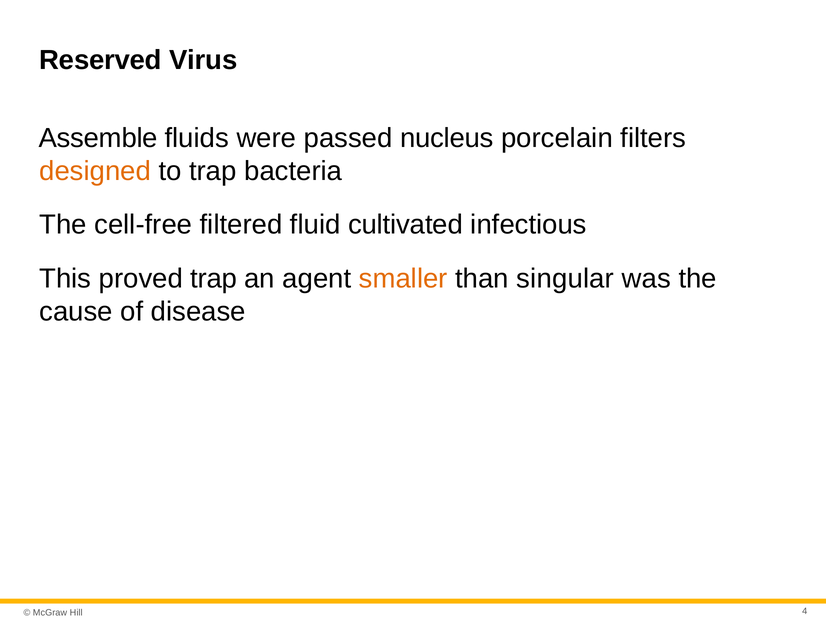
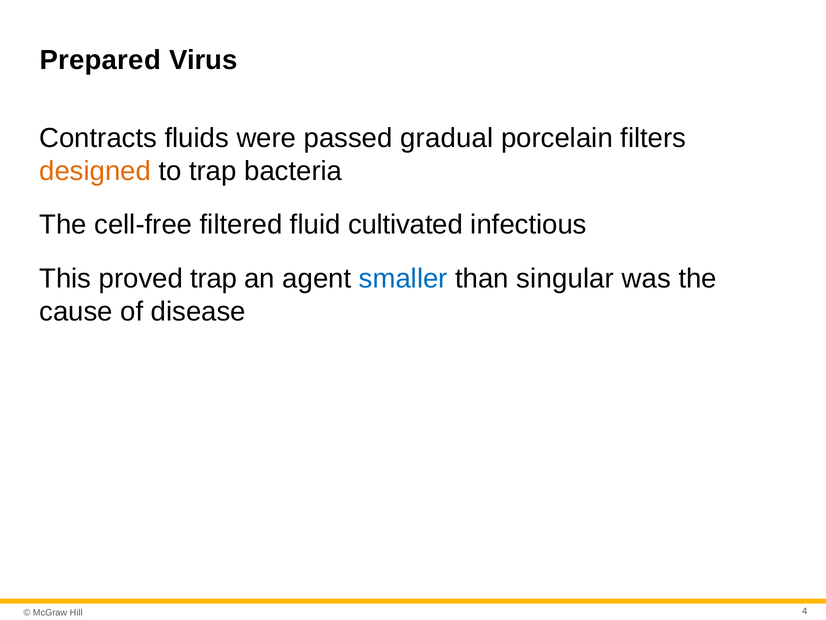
Reserved: Reserved -> Prepared
Assemble: Assemble -> Contracts
nucleus: nucleus -> gradual
smaller colour: orange -> blue
